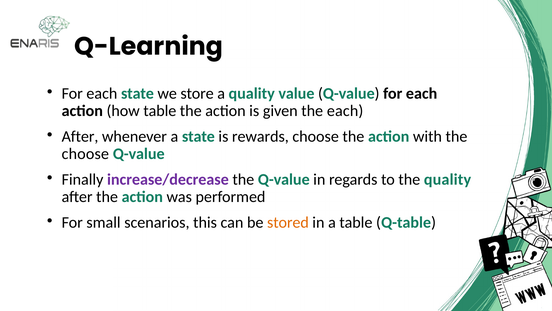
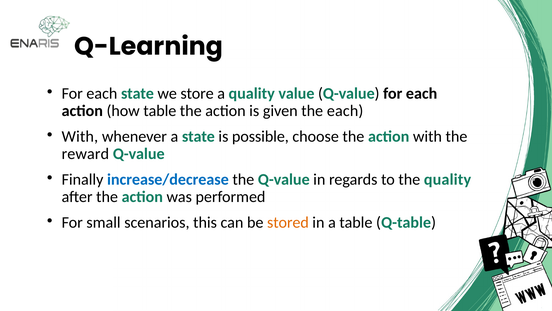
After at (80, 136): After -> With
rewards: rewards -> possible
choose at (85, 154): choose -> reward
increase/decrease colour: purple -> blue
